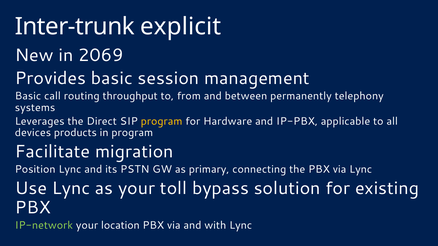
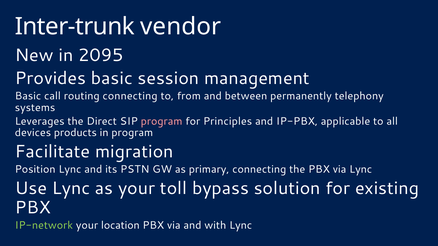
explicit: explicit -> vendor
2069: 2069 -> 2095
routing throughput: throughput -> connecting
program at (162, 121) colour: yellow -> pink
Hardware: Hardware -> Principles
